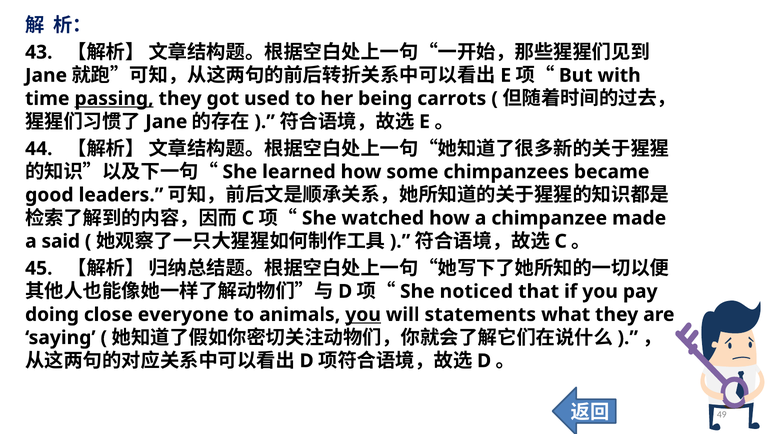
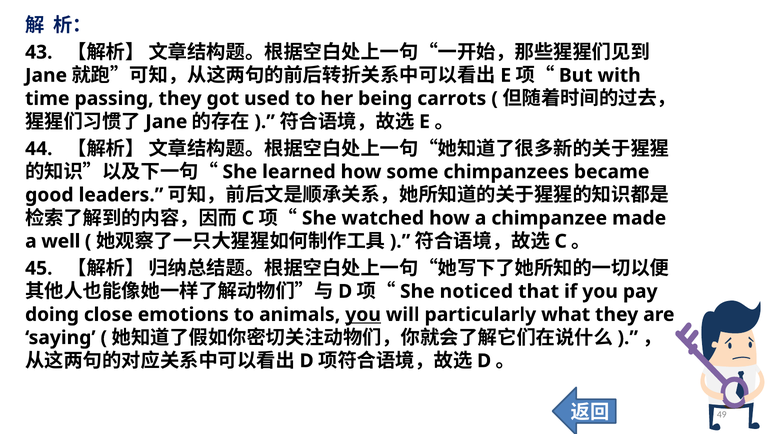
passing underline: present -> none
said: said -> well
everyone: everyone -> emotions
statements: statements -> particularly
